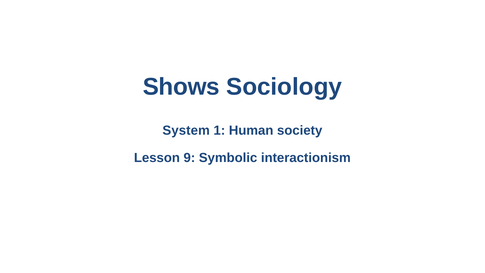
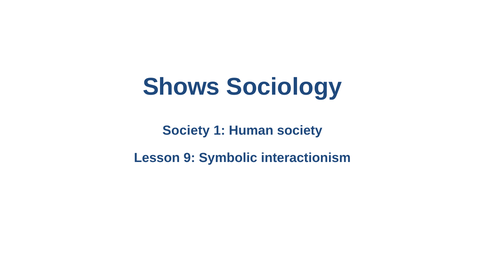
System at (186, 130): System -> Society
